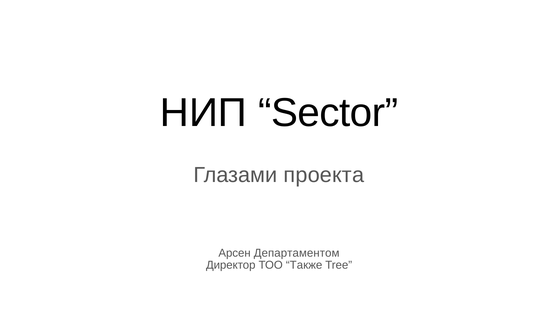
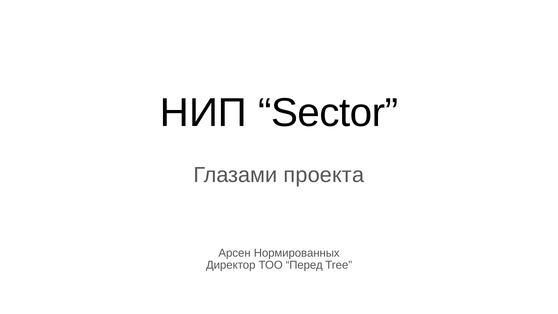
Департаментом: Департаментом -> Нормированных
Также: Также -> Перед
